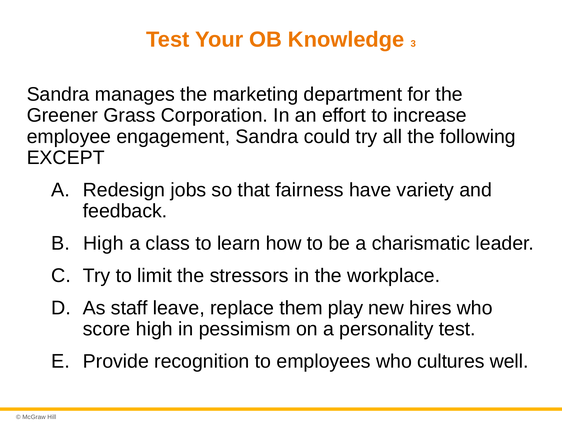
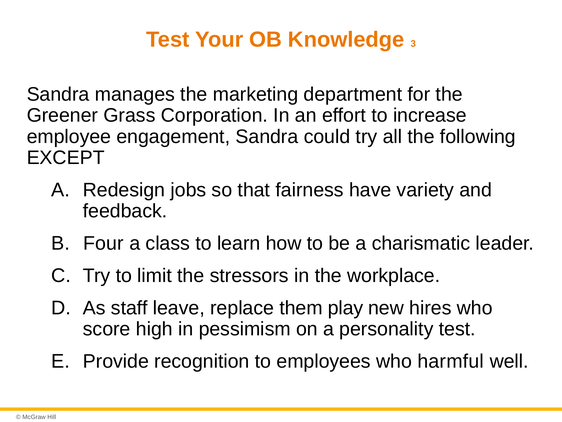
High at (103, 243): High -> Four
cultures: cultures -> harmful
